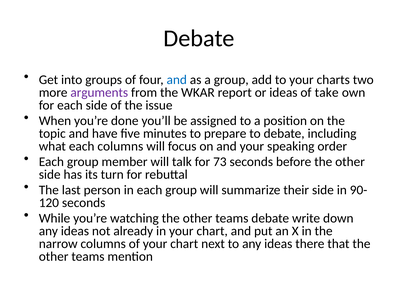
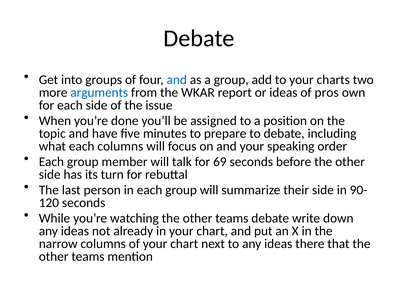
arguments colour: purple -> blue
take: take -> pros
73: 73 -> 69
